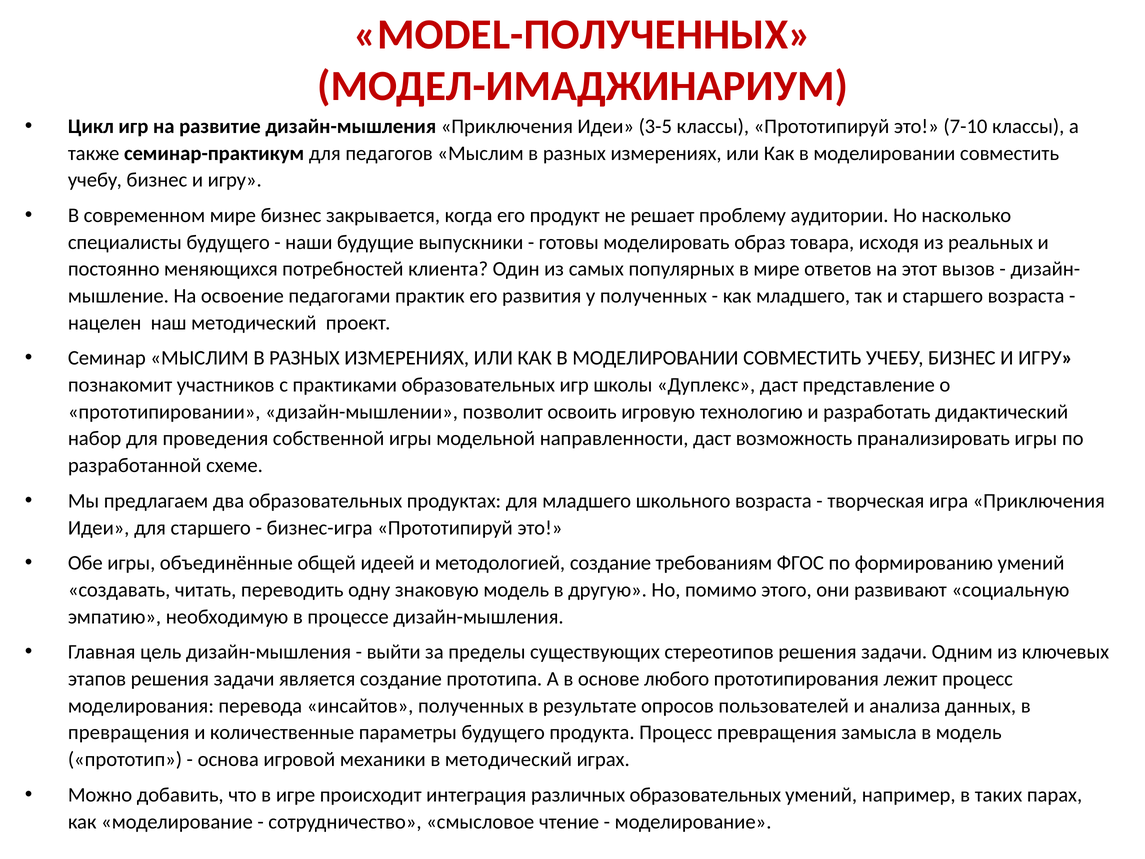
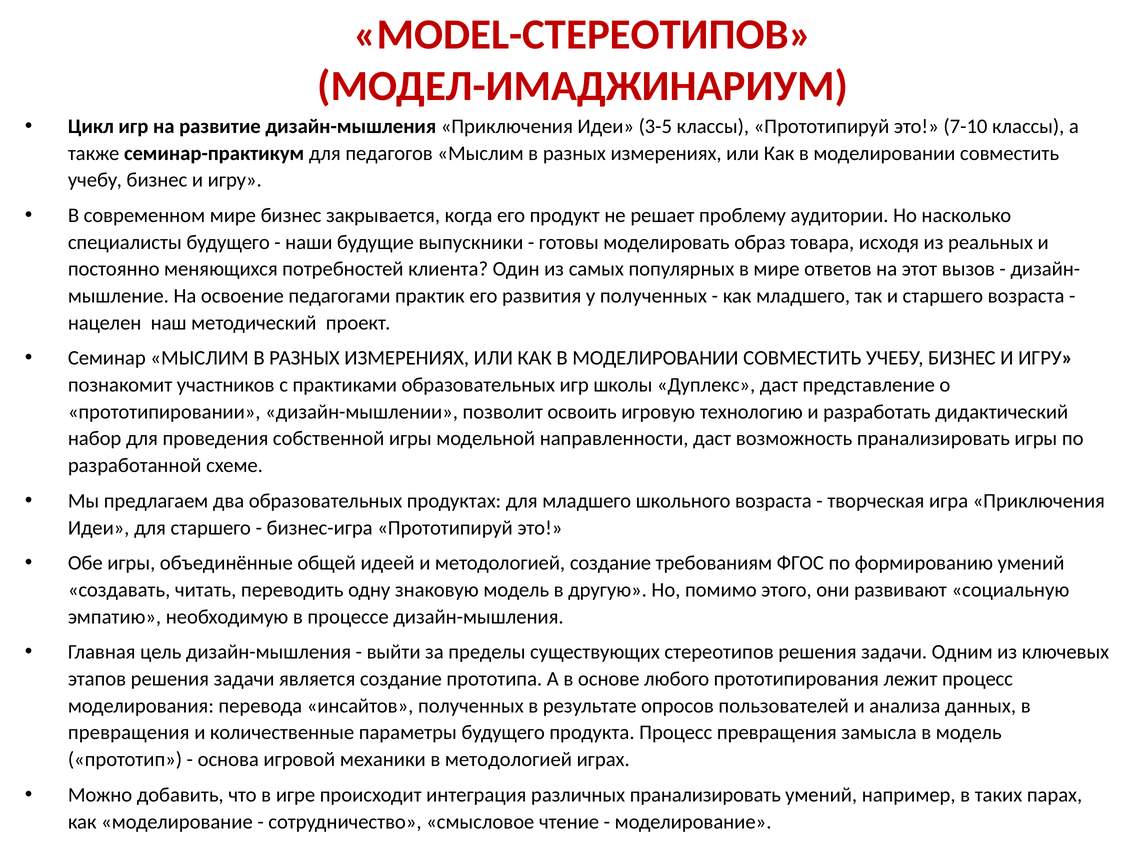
MODEL-ПОЛУЧЕННЫХ: MODEL-ПОЛУЧЕННЫХ -> MODEL-СТЕРЕОТИПОВ
в методический: методический -> методологией
различных образовательных: образовательных -> пранализировать
